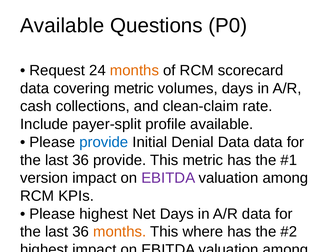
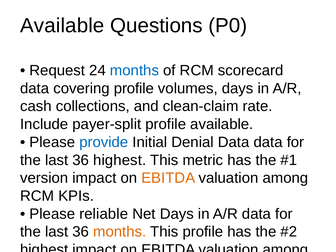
months at (134, 70) colour: orange -> blue
covering metric: metric -> profile
36 provide: provide -> highest
EBITDA at (168, 178) colour: purple -> orange
Please highest: highest -> reliable
This where: where -> profile
